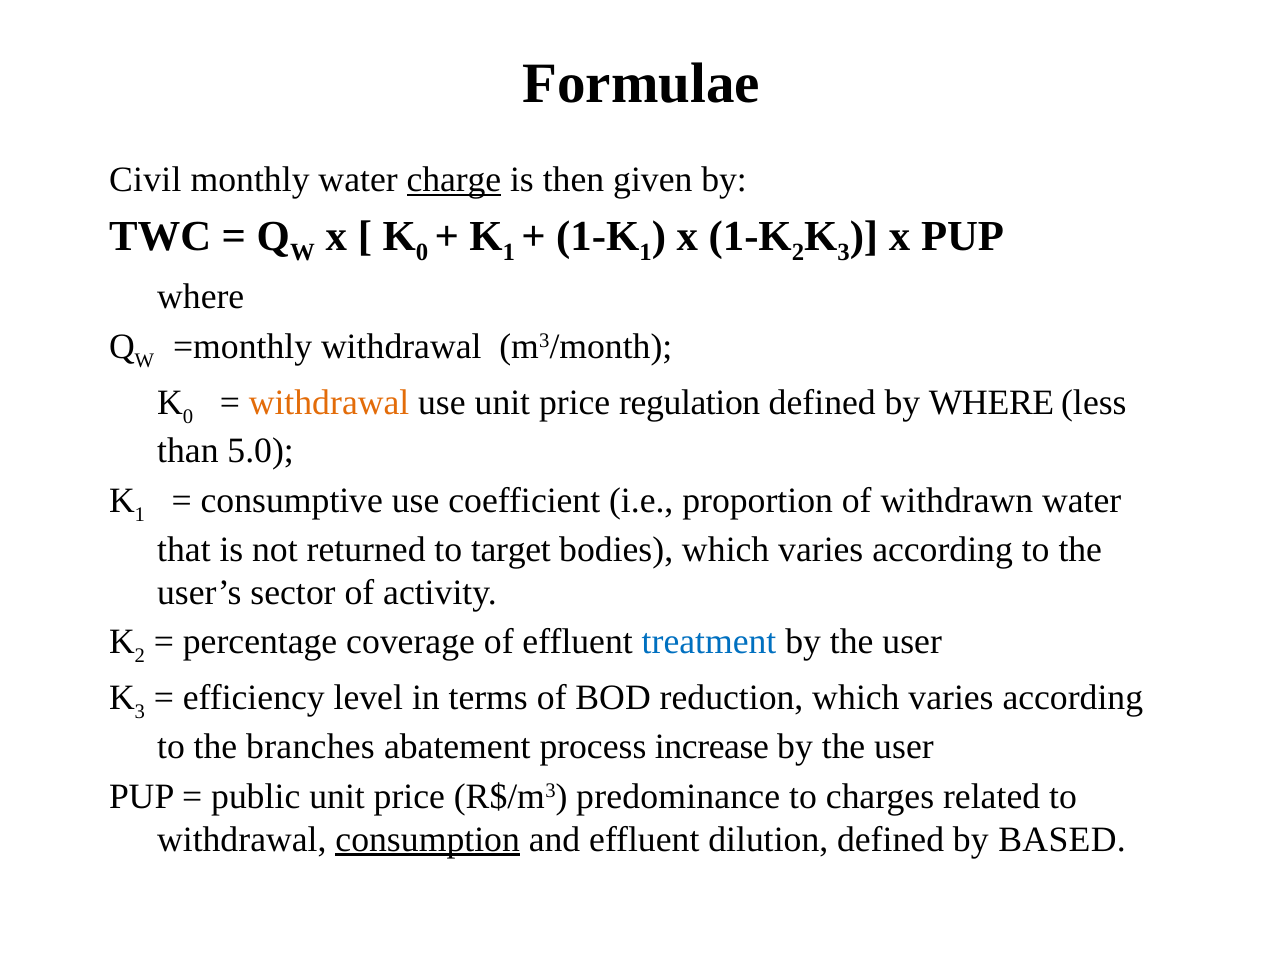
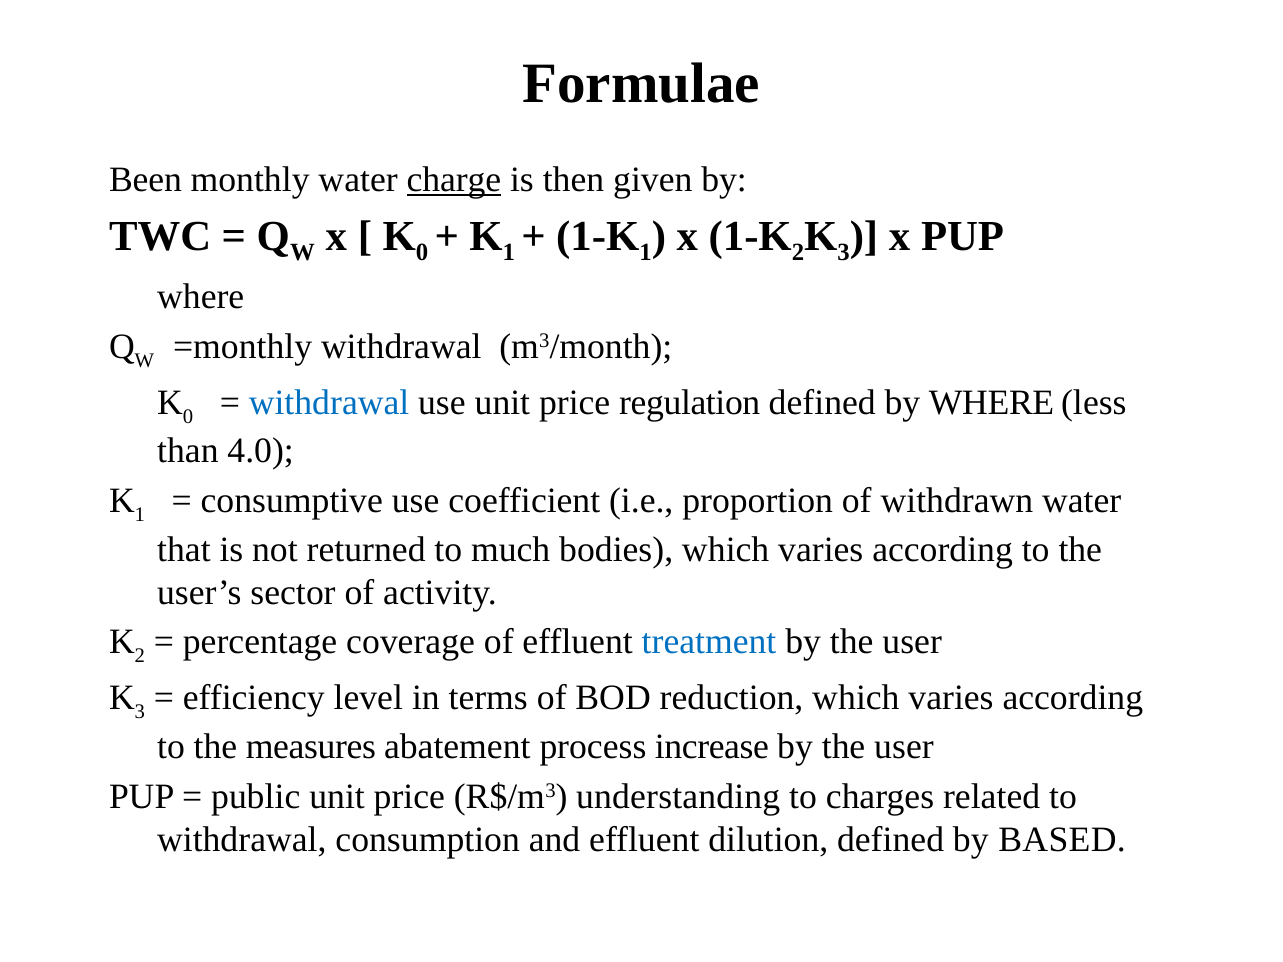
Civil: Civil -> Been
withdrawal at (329, 402) colour: orange -> blue
5.0: 5.0 -> 4.0
target: target -> much
branches: branches -> measures
predominance: predominance -> understanding
consumption underline: present -> none
